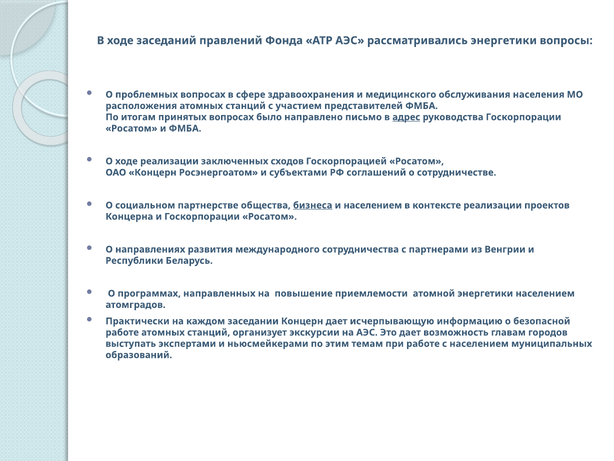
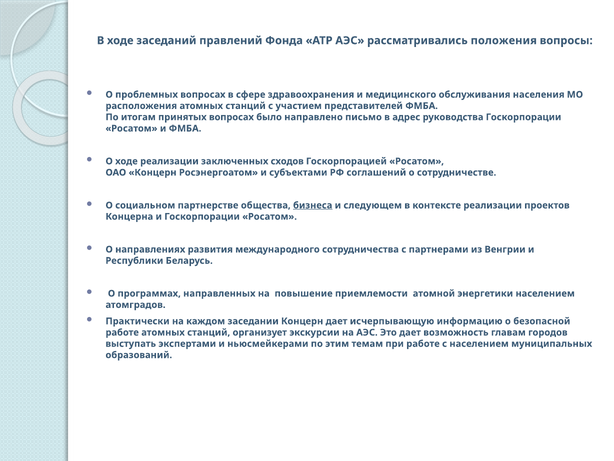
рассматривались энергетики: энергетики -> положения
адрес underline: present -> none
и населением: населением -> следующем
